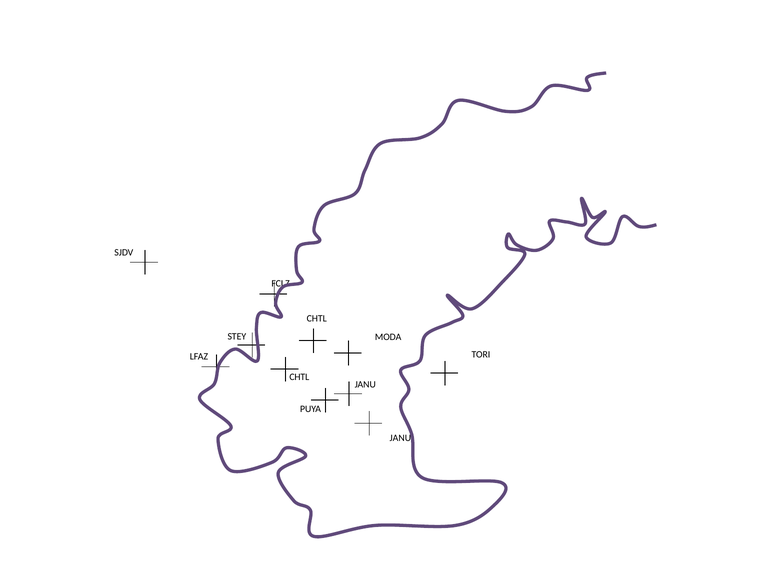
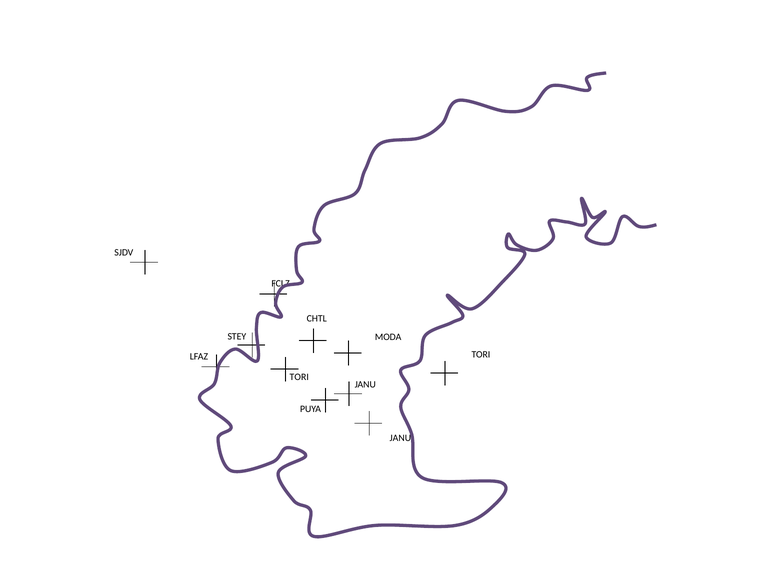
CHTL at (299, 377): CHTL -> TORI
